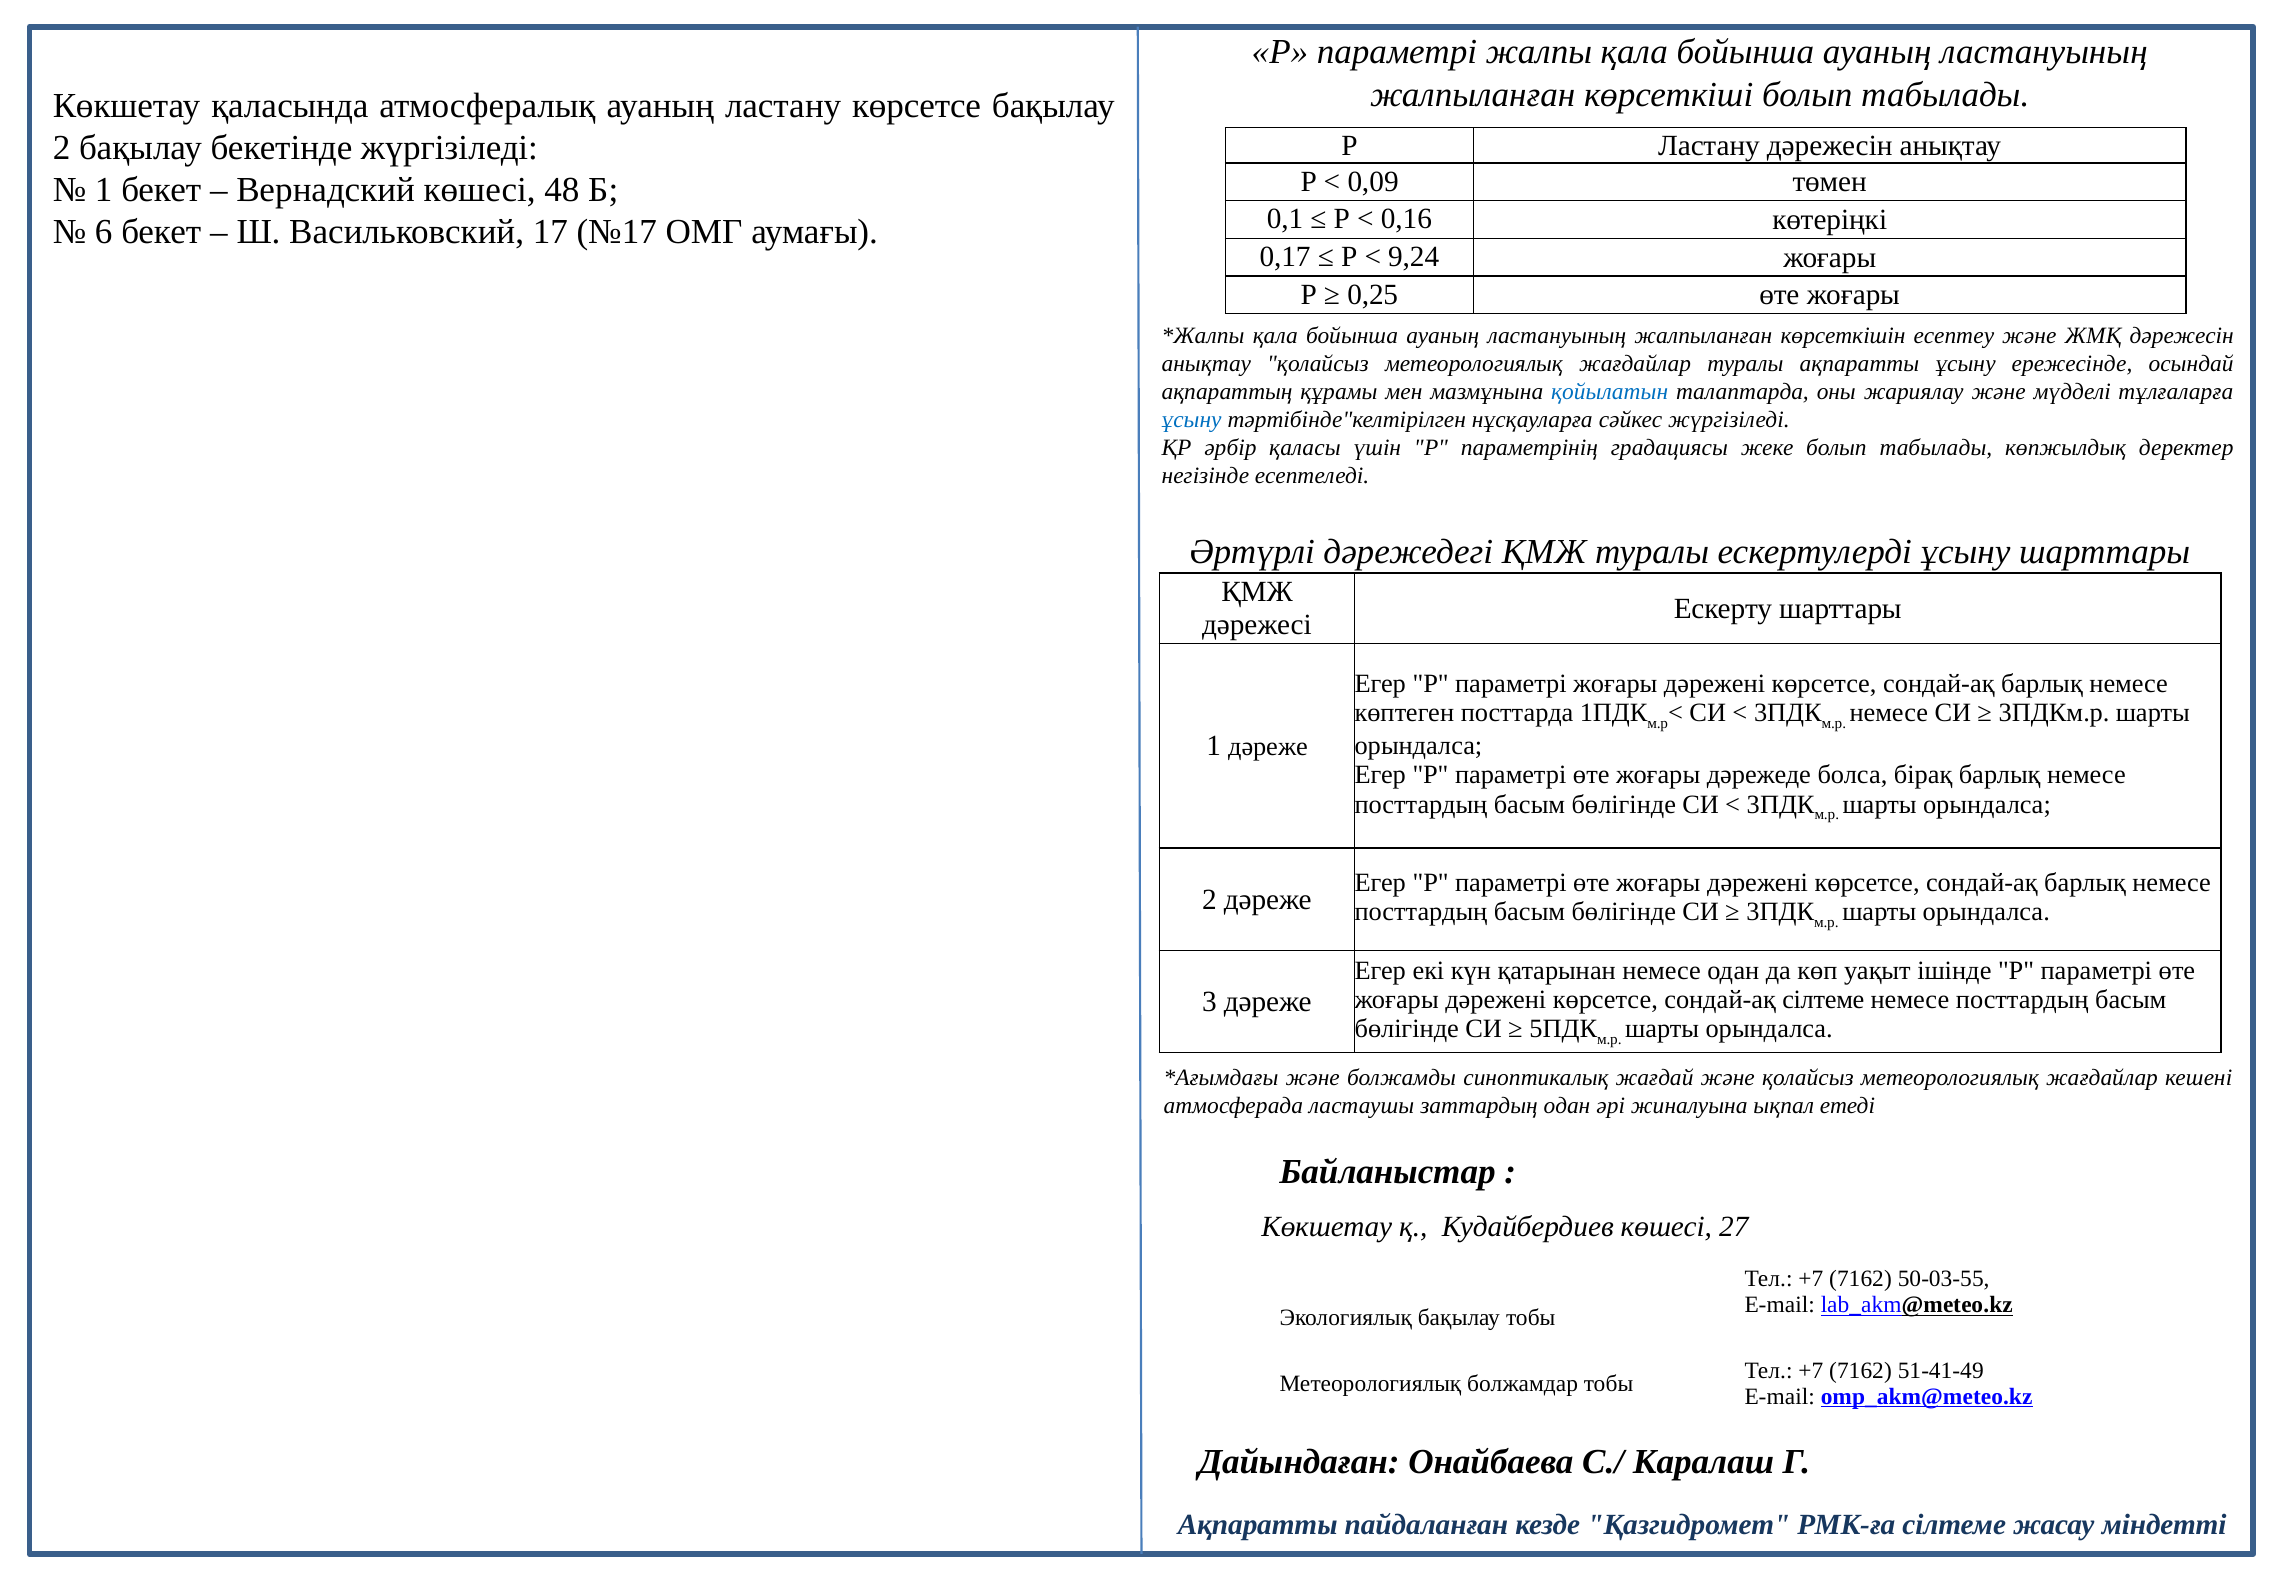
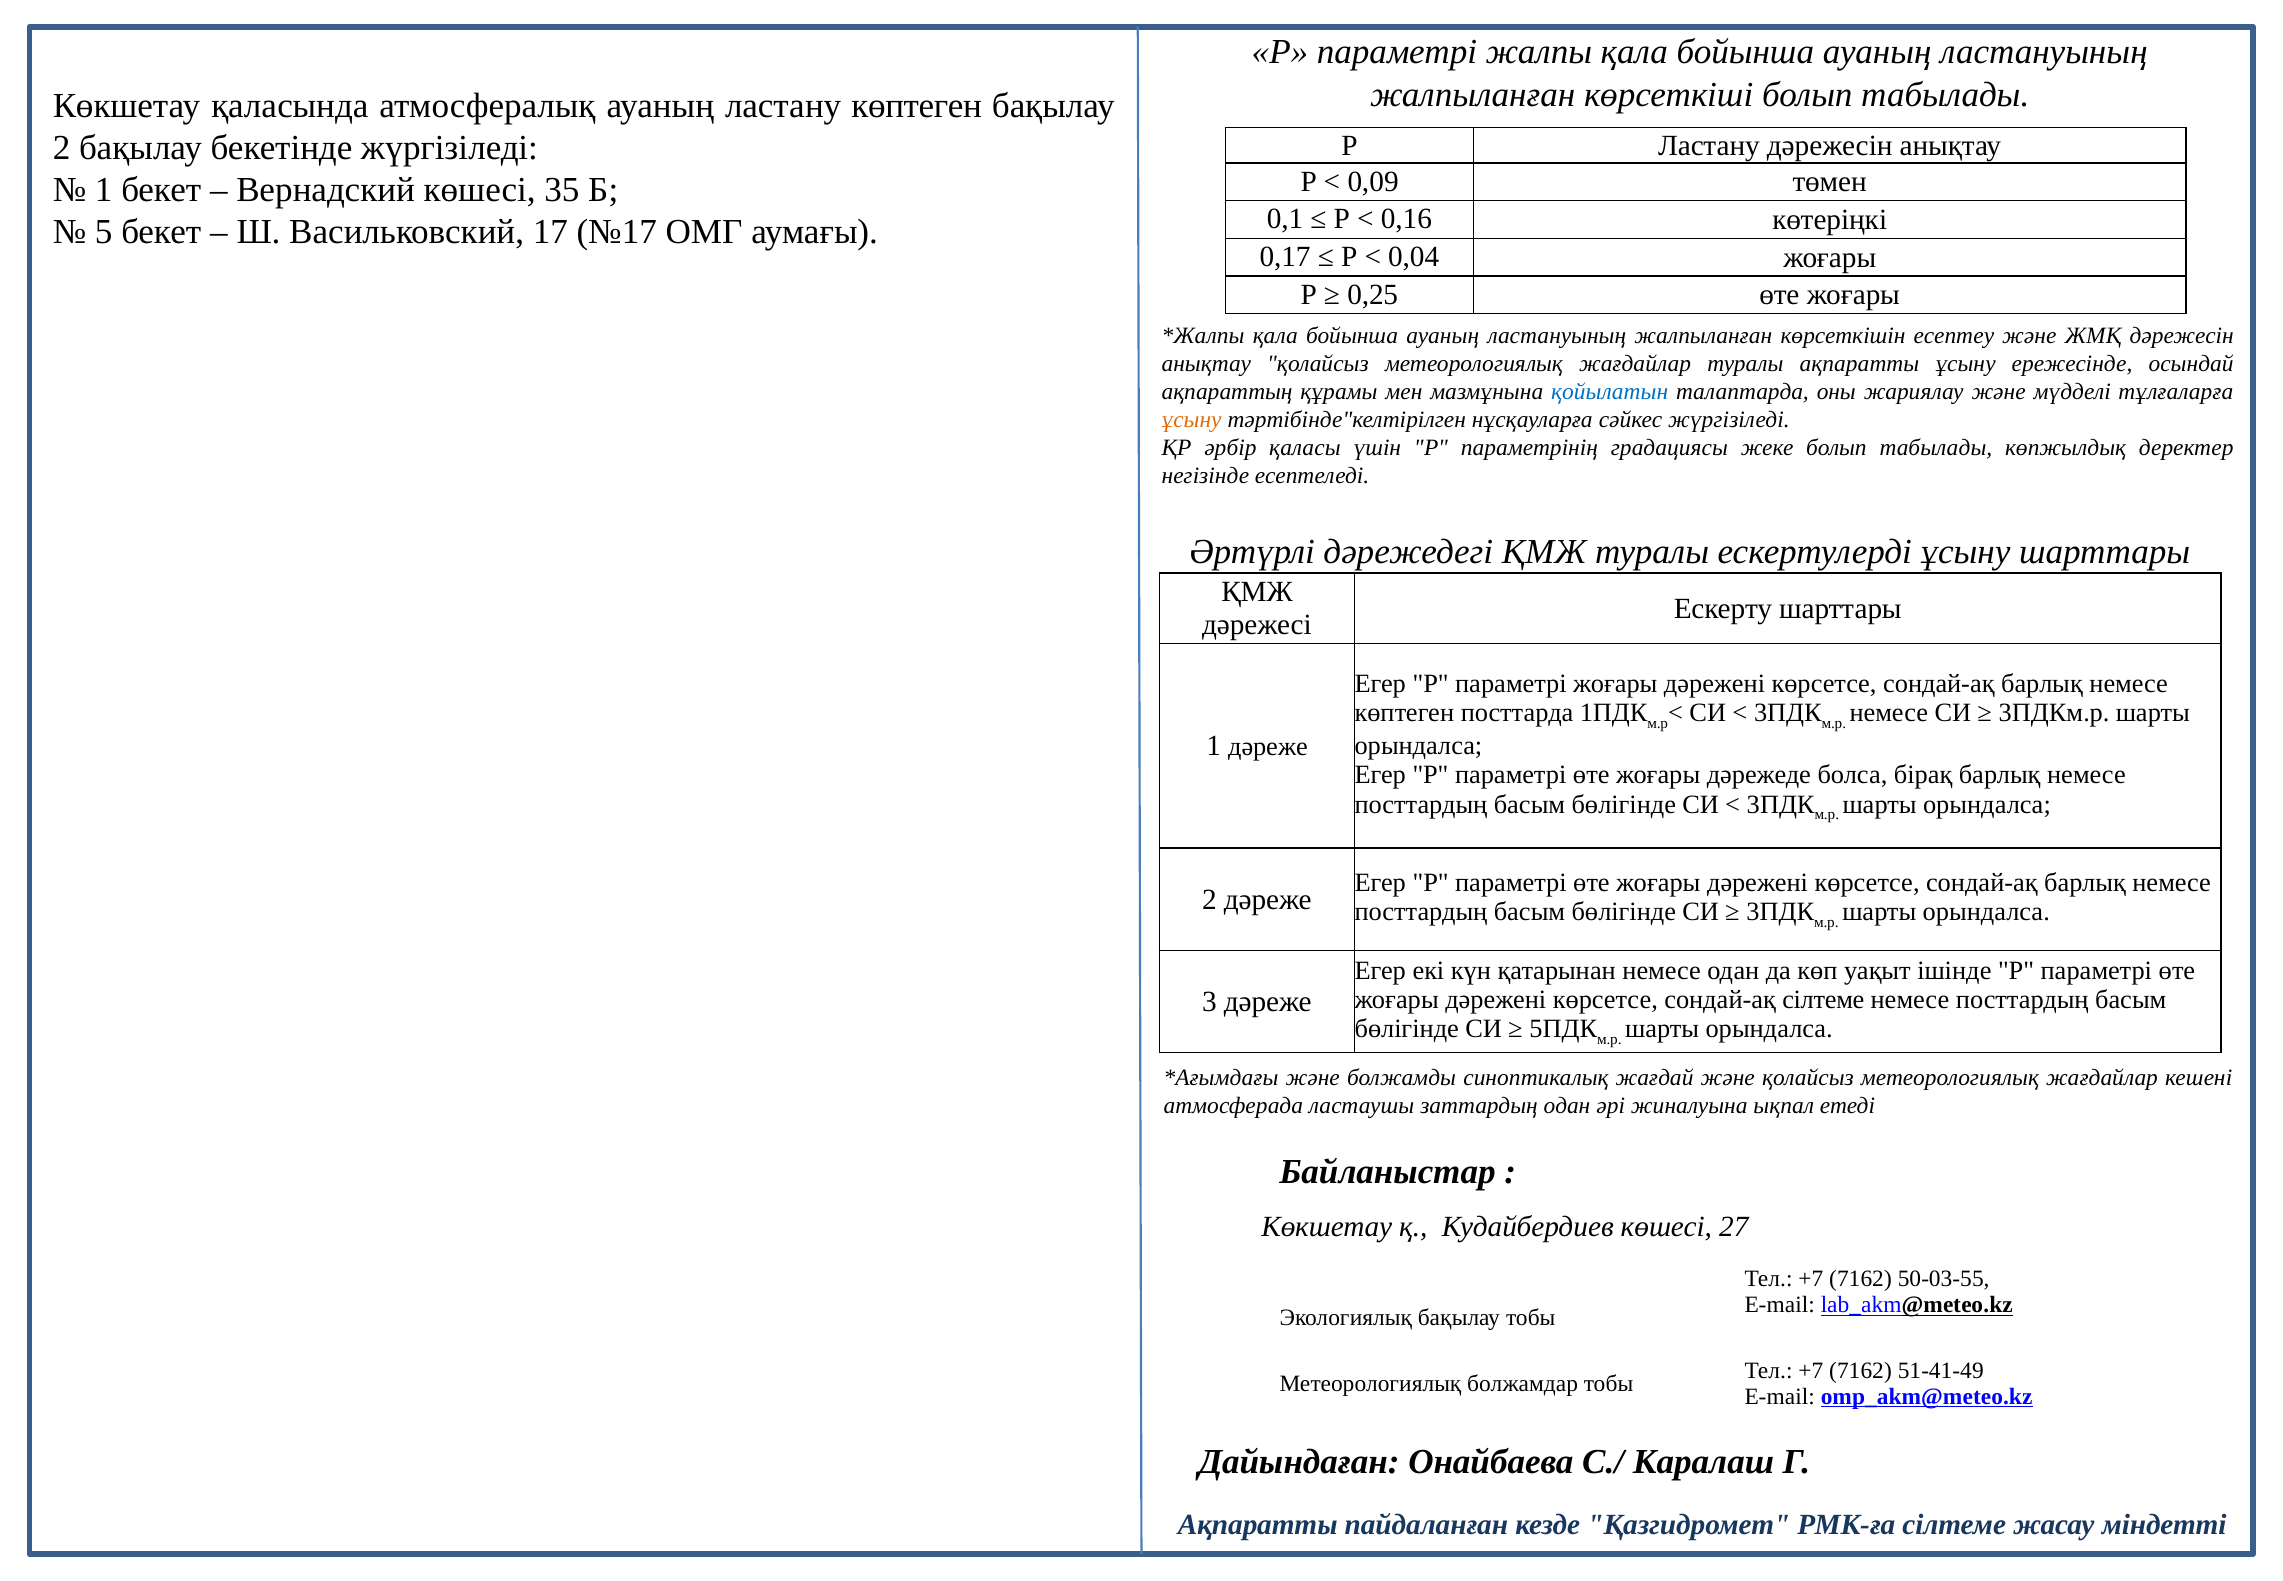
ластану көрсетсе: көрсетсе -> көптеген
48: 48 -> 35
6: 6 -> 5
9,24: 9,24 -> 0,04
ұсыну at (1192, 420) colour: blue -> orange
